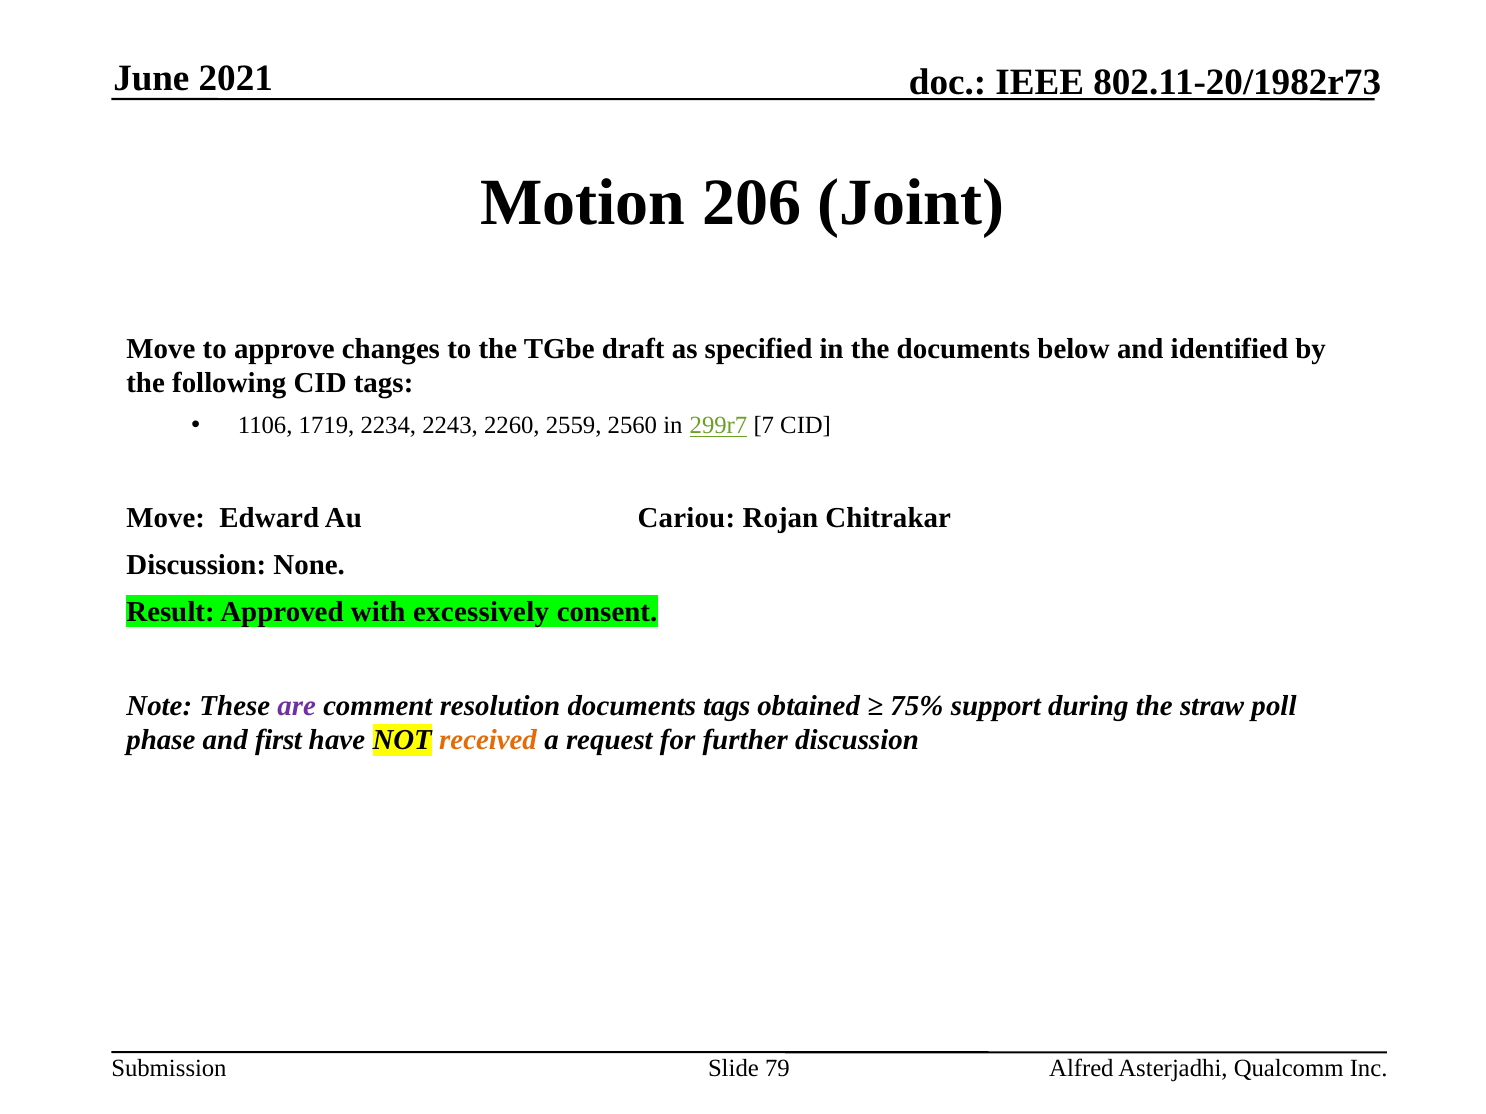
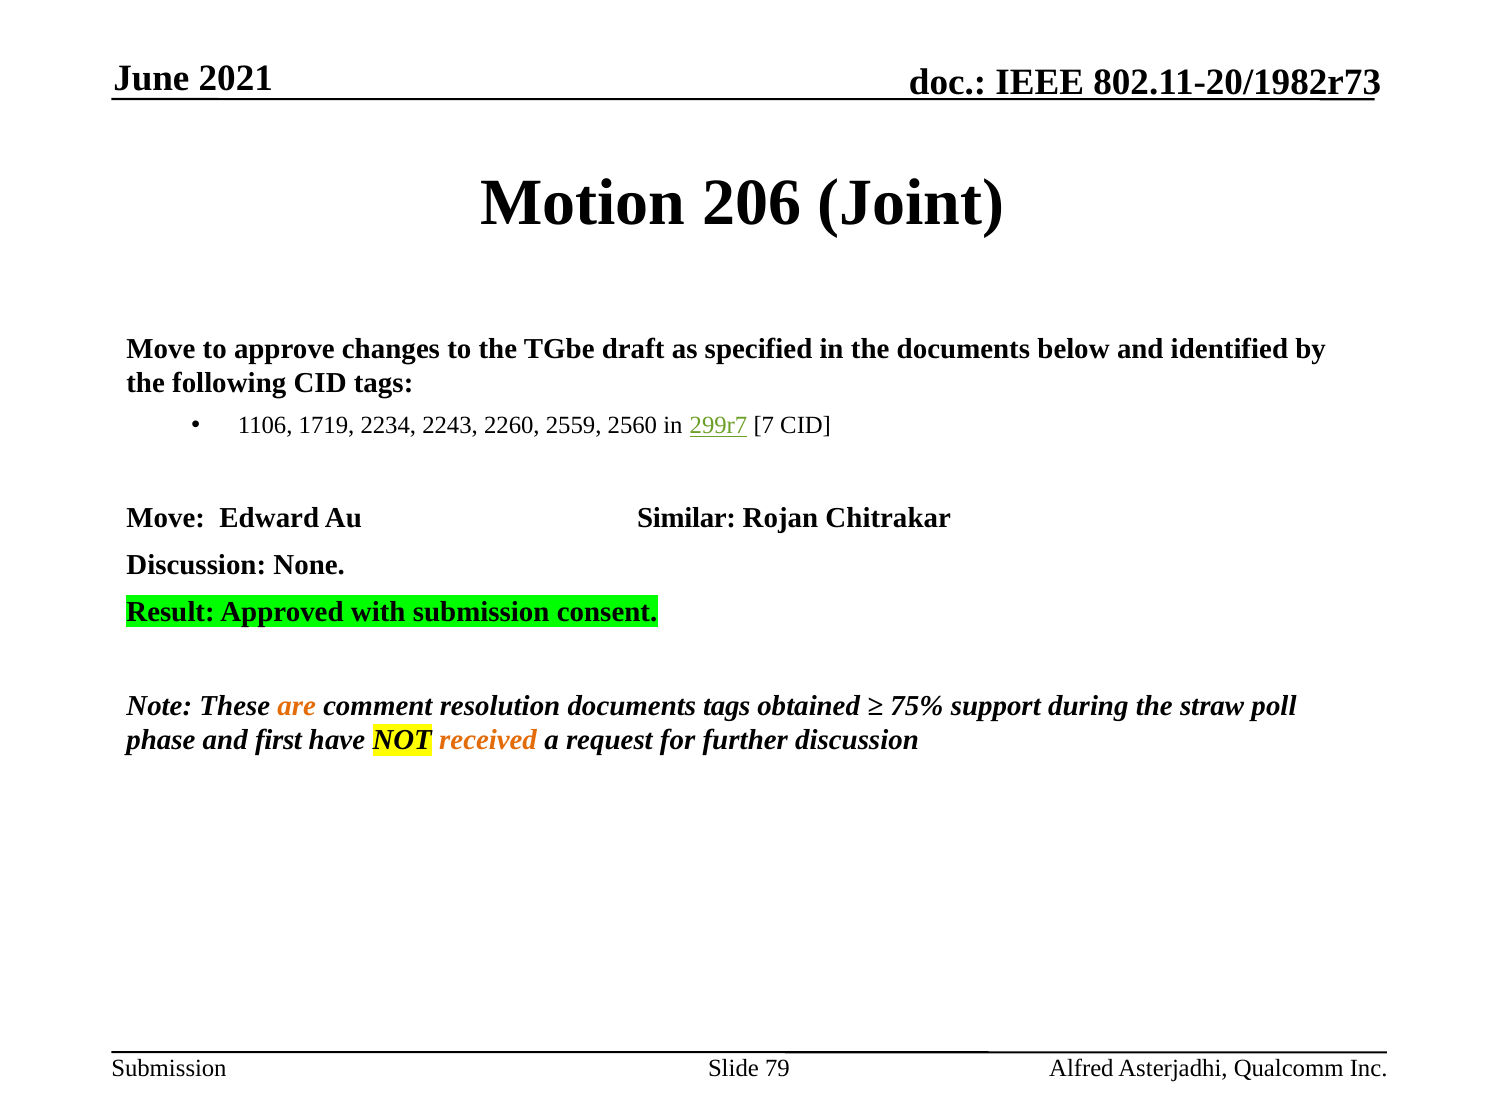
Cariou: Cariou -> Similar
with excessively: excessively -> submission
are colour: purple -> orange
